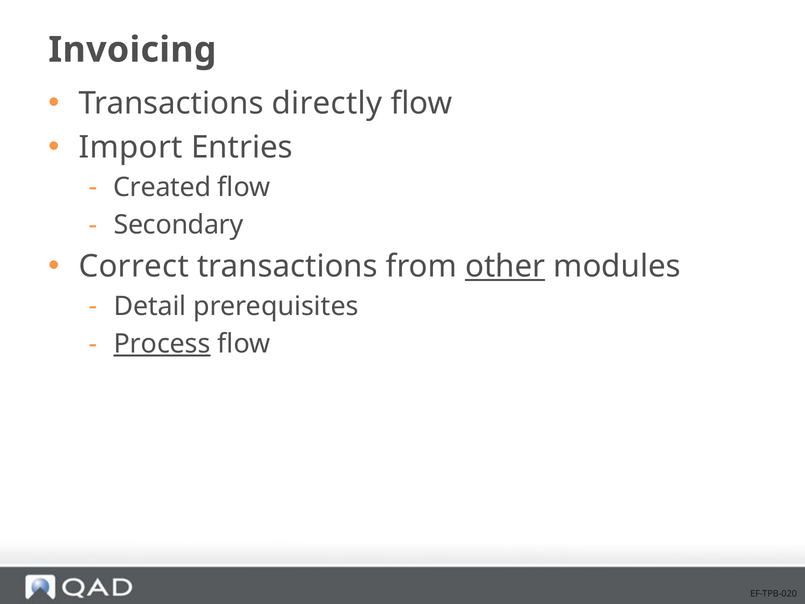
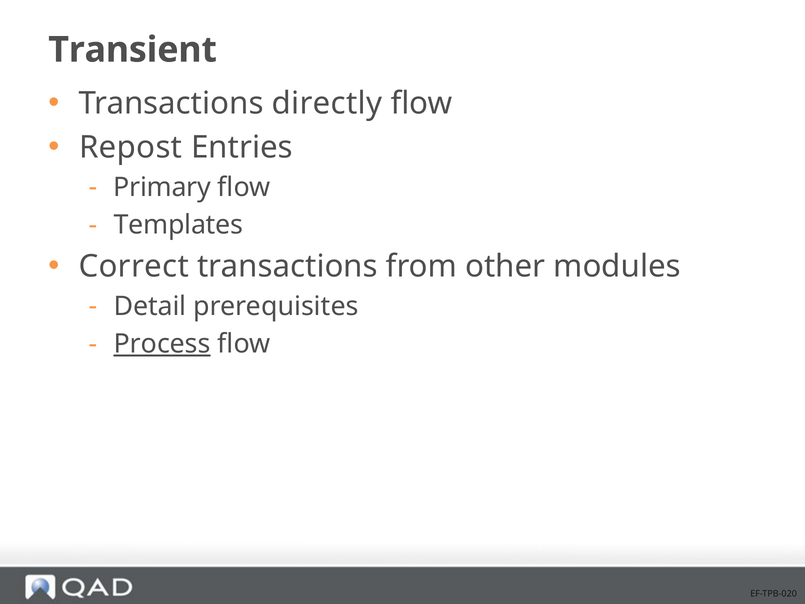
Invoicing: Invoicing -> Transient
Import: Import -> Repost
Created: Created -> Primary
Secondary: Secondary -> Templates
other underline: present -> none
